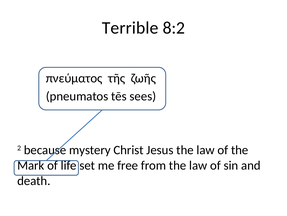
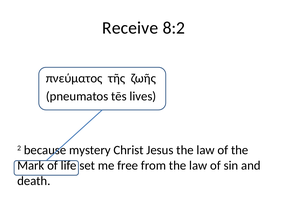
Terrible: Terrible -> Receive
sees: sees -> lives
